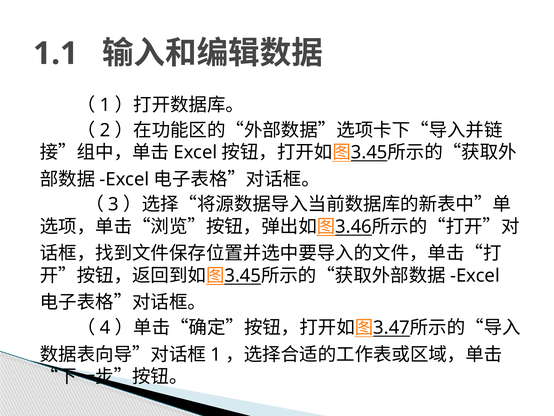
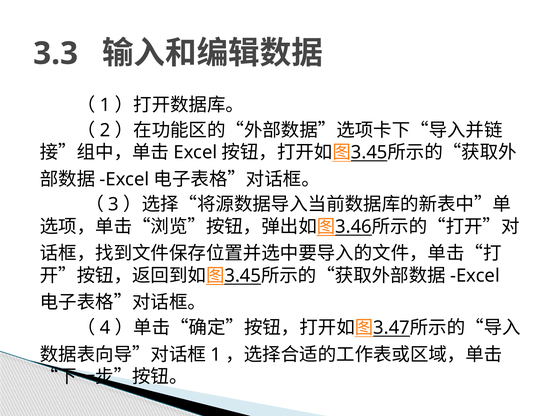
1.1: 1.1 -> 3.3
